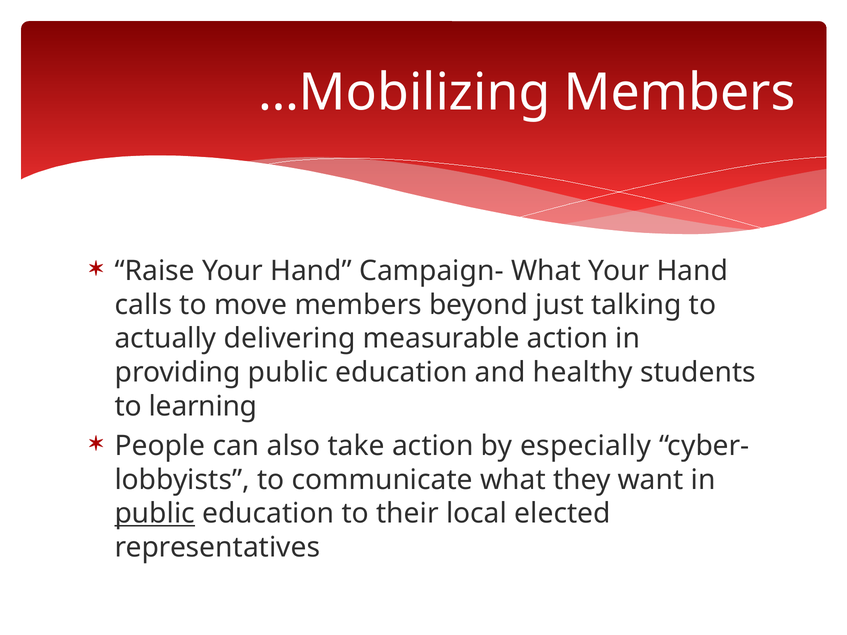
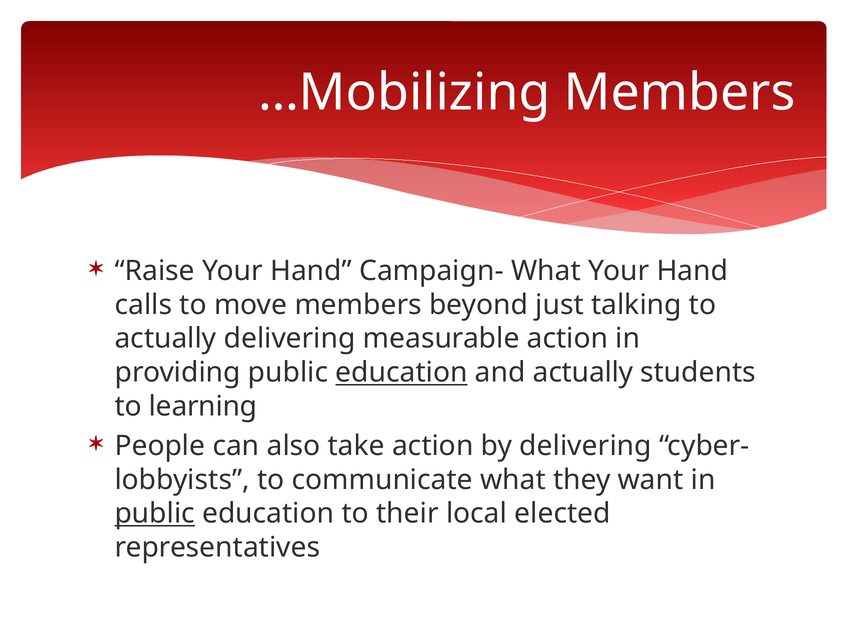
education at (402, 373) underline: none -> present
and healthy: healthy -> actually
by especially: especially -> delivering
